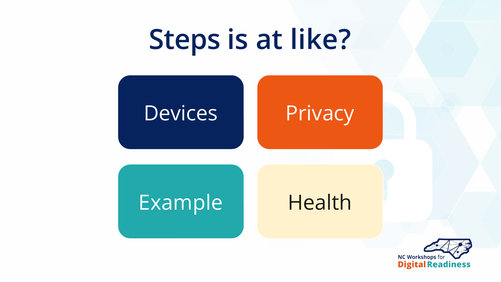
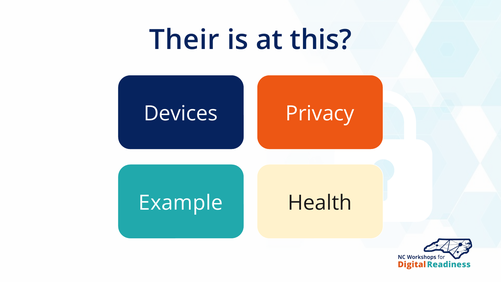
Steps: Steps -> Their
like: like -> this
